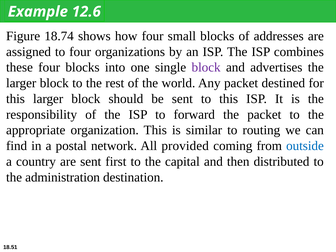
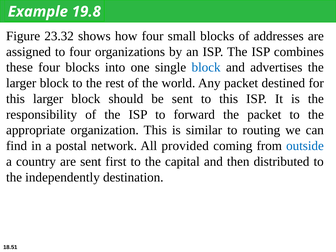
12.6: 12.6 -> 19.8
18.74: 18.74 -> 23.32
block at (206, 67) colour: purple -> blue
administration: administration -> independently
